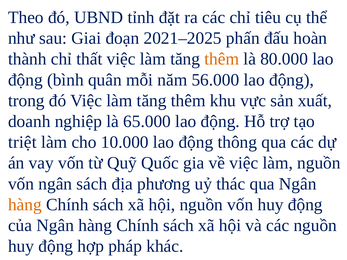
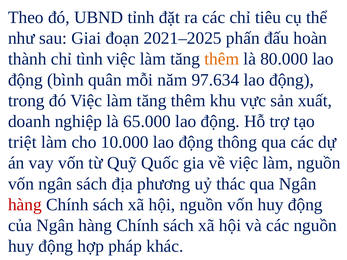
thất: thất -> tình
56.000: 56.000 -> 97.634
hàng at (25, 205) colour: orange -> red
